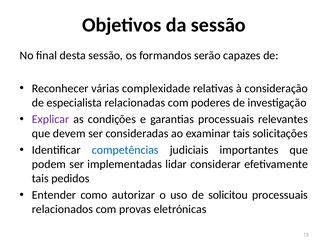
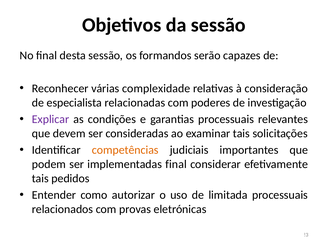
competências colour: blue -> orange
implementadas lidar: lidar -> final
solicitou: solicitou -> limitada
